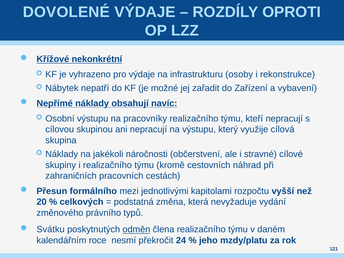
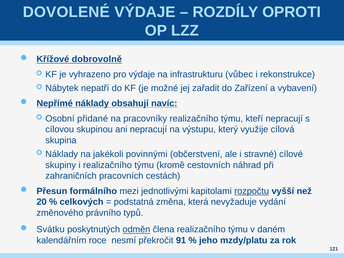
nekonkrétní: nekonkrétní -> dobrovolně
osoby: osoby -> vůbec
Osobní výstupu: výstupu -> přidané
náročnosti: náročnosti -> povinnými
rozpočtu underline: none -> present
24: 24 -> 91
